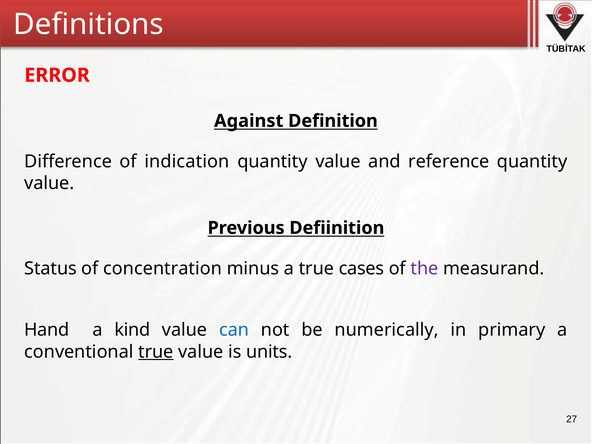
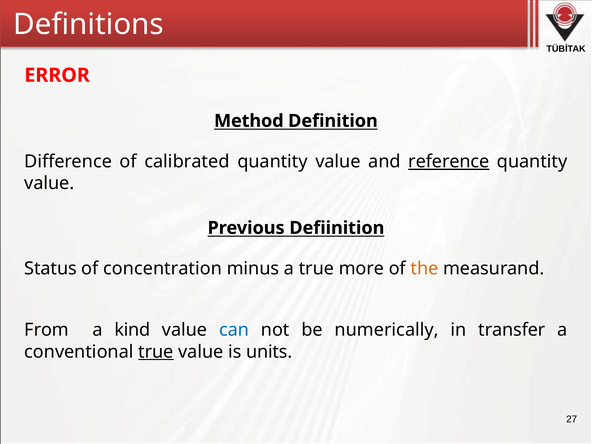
Against: Against -> Method
indication: indication -> calibrated
reference underline: none -> present
cases: cases -> more
the colour: purple -> orange
Hand: Hand -> From
primary: primary -> transfer
